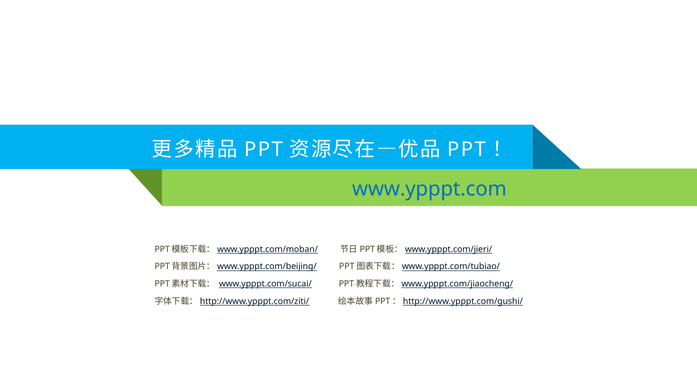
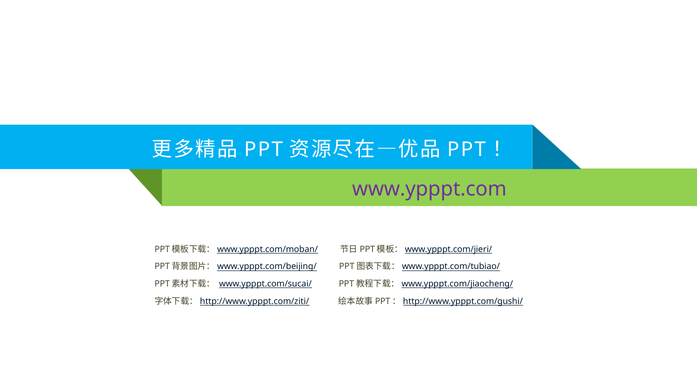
www.ypppt.com colour: blue -> purple
